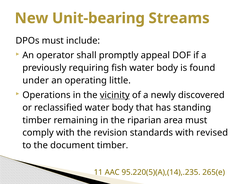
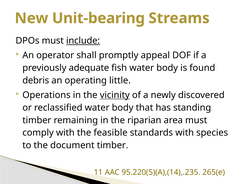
include underline: none -> present
requiring: requiring -> adequate
under: under -> debris
revision: revision -> feasible
revised: revised -> species
